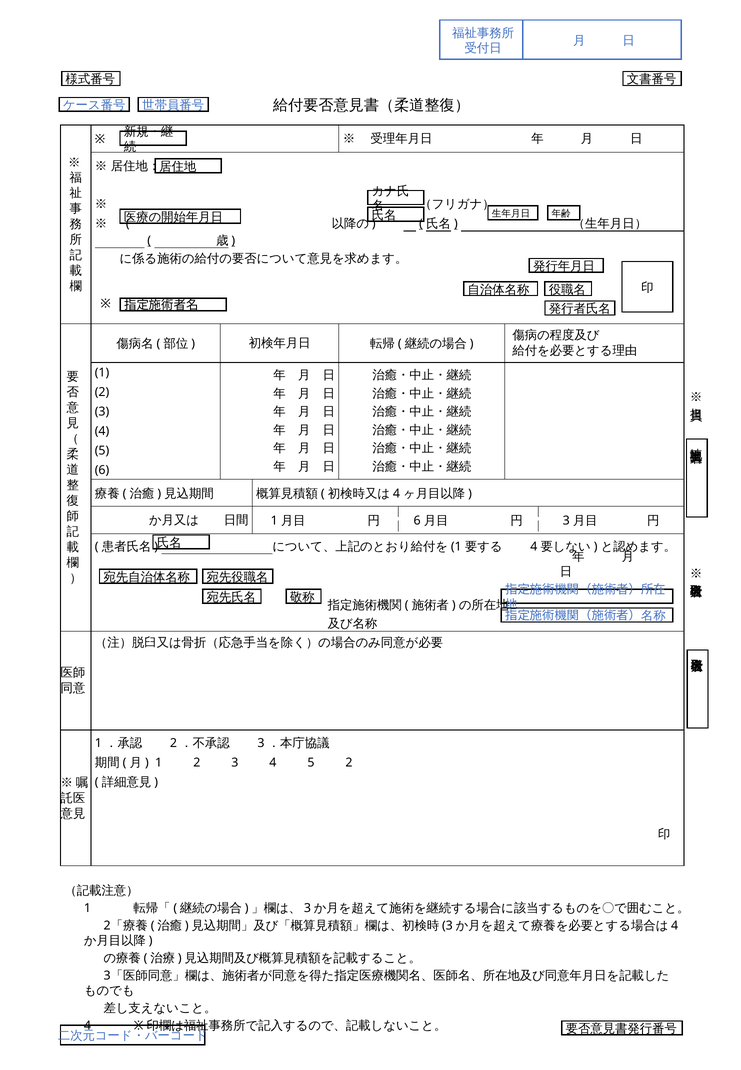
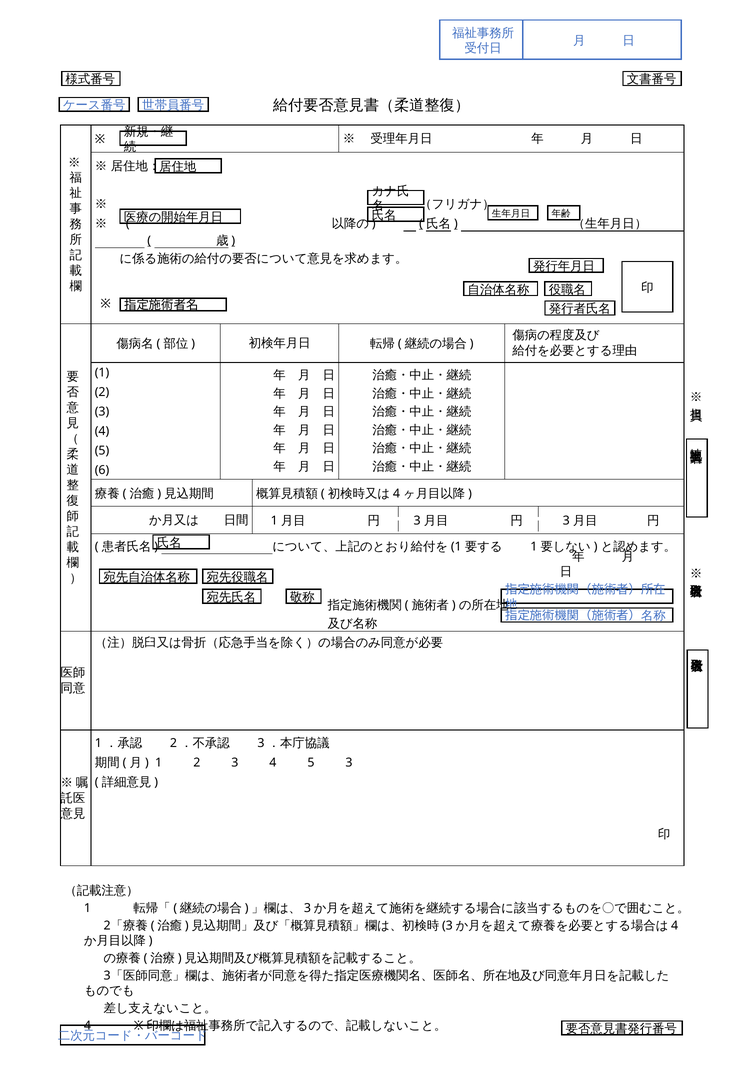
6 at (417, 521): 6 -> 3
4 at (534, 547): 4 -> 1
5 2: 2 -> 3
